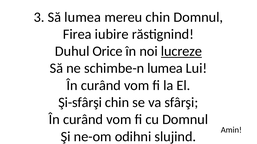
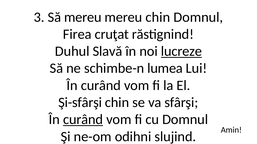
Să lumea: lumea -> mereu
iubire: iubire -> cruţat
Orice: Orice -> Slavă
curând at (83, 120) underline: none -> present
